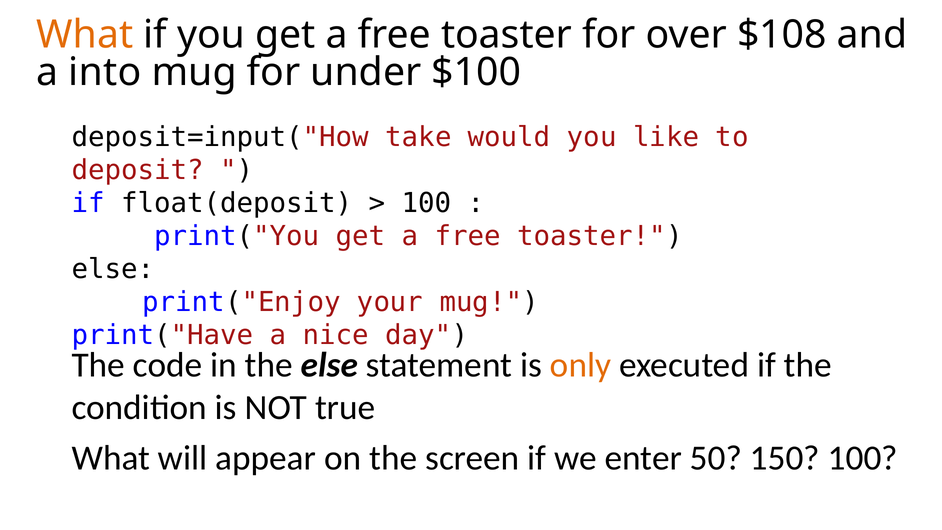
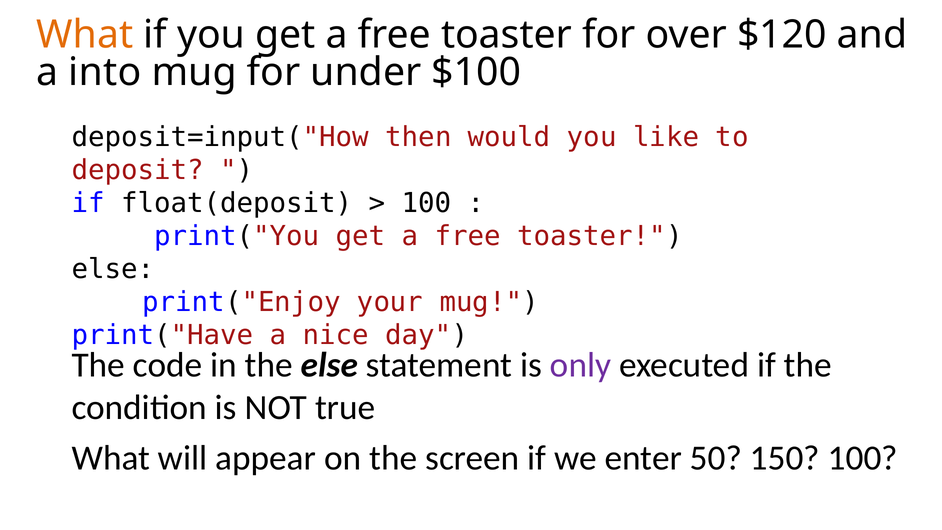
$108: $108 -> $120
take: take -> then
only colour: orange -> purple
